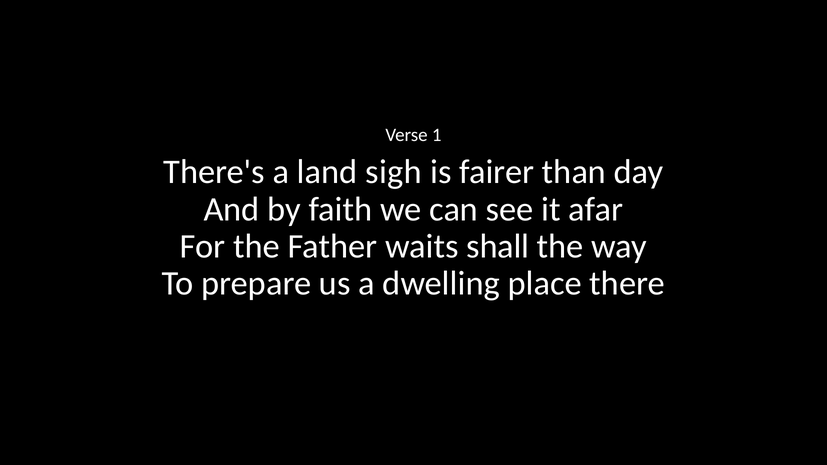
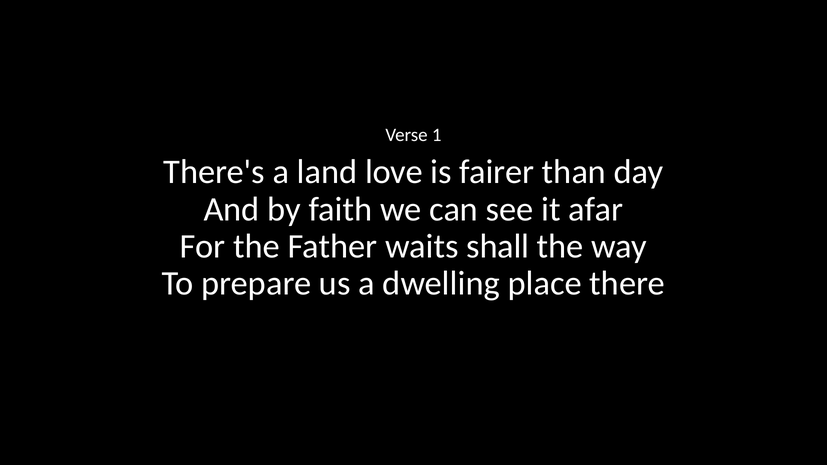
sigh: sigh -> love
